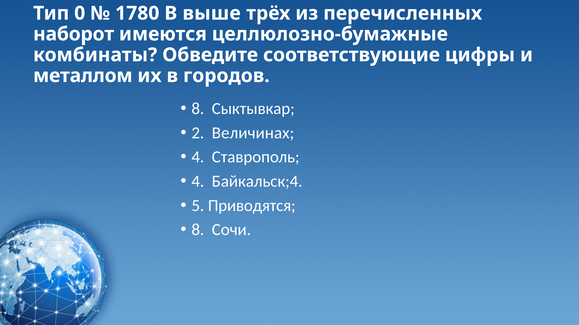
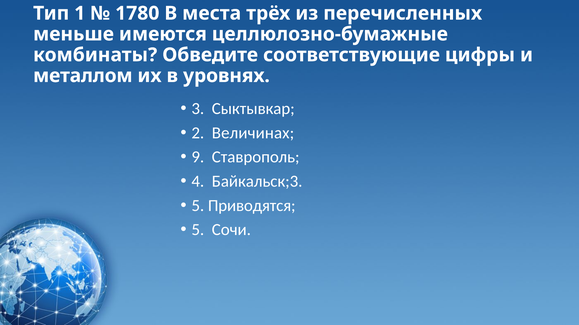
0: 0 -> 1
выше: выше -> места
наборот: наборот -> меньше
городов: городов -> уровнях
8 at (198, 109): 8 -> 3
4 at (198, 157): 4 -> 9
Байкальск;4: Байкальск;4 -> Байкальск;3
8 at (198, 230): 8 -> 5
